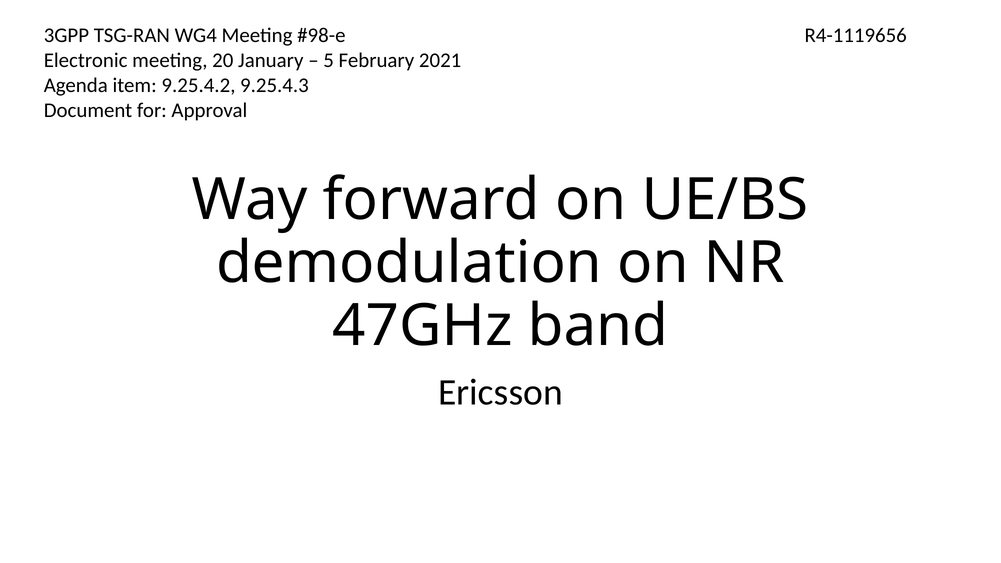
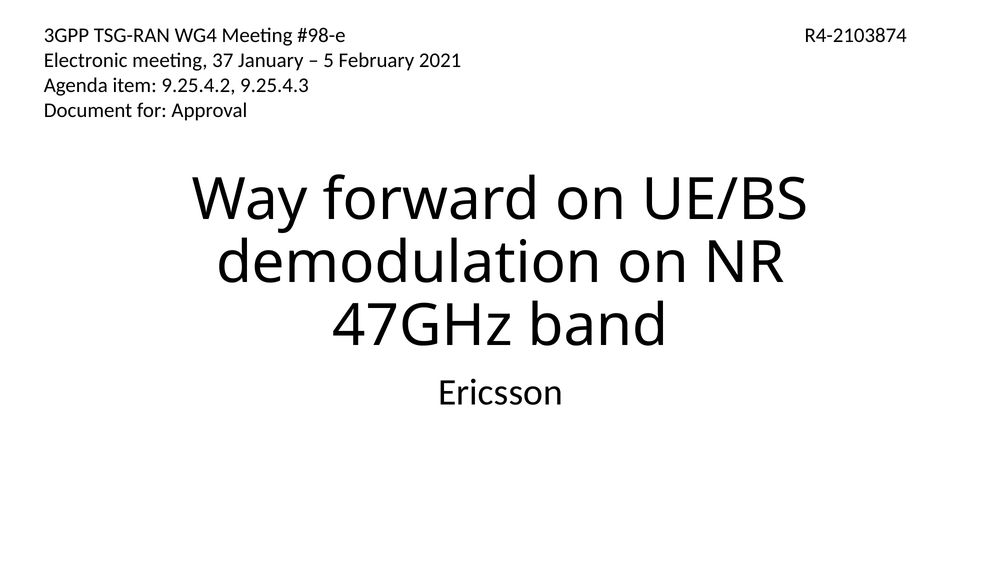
R4-1119656: R4-1119656 -> R4-2103874
20: 20 -> 37
